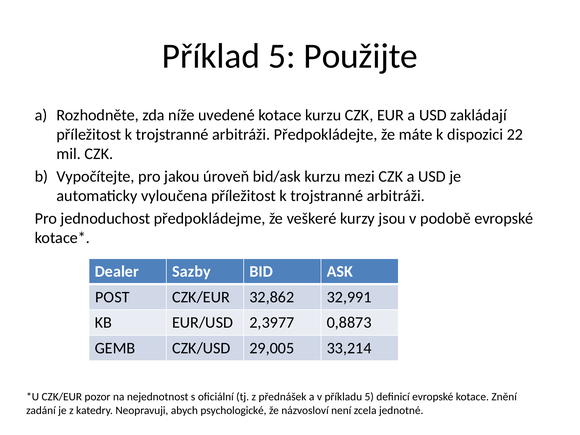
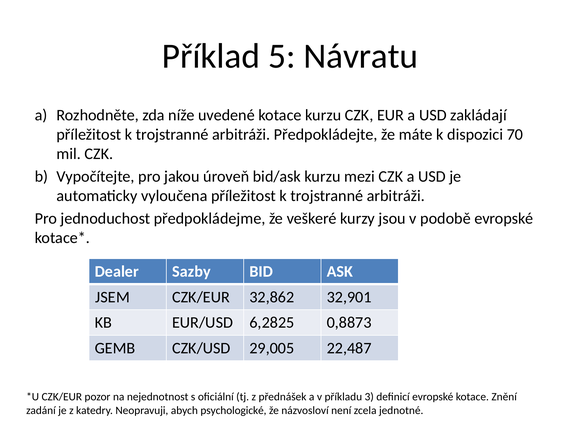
Použijte: Použijte -> Návratu
22: 22 -> 70
POST: POST -> JSEM
32,991: 32,991 -> 32,901
2,3977: 2,3977 -> 6,2825
33,214: 33,214 -> 22,487
příkladu 5: 5 -> 3
